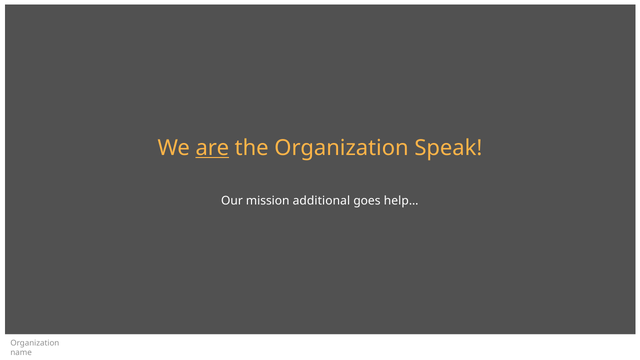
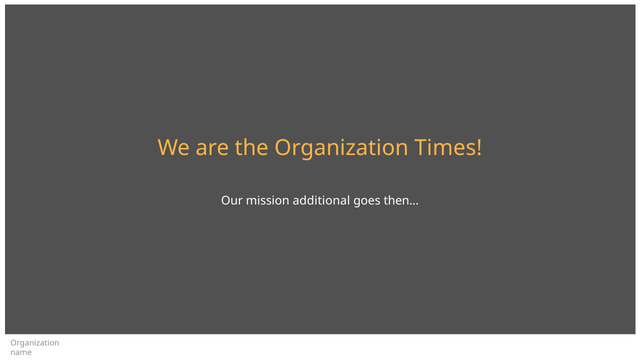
are underline: present -> none
Speak: Speak -> Times
help…: help… -> then…
